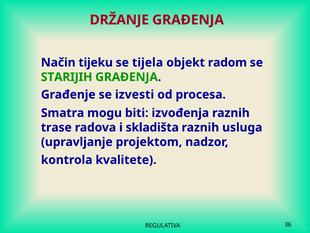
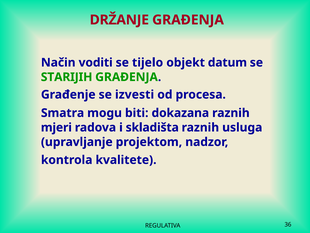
tijeku: tijeku -> voditi
tijela: tijela -> tijelo
radom: radom -> datum
izvođenja: izvođenja -> dokazana
trase: trase -> mjeri
